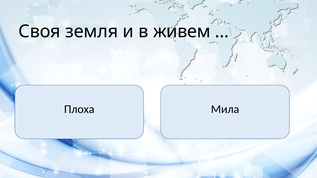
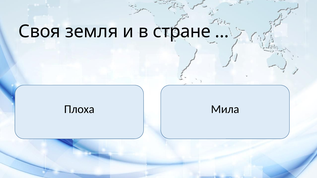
живем: живем -> стране
